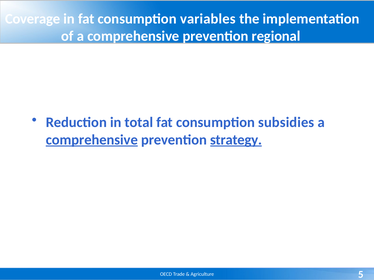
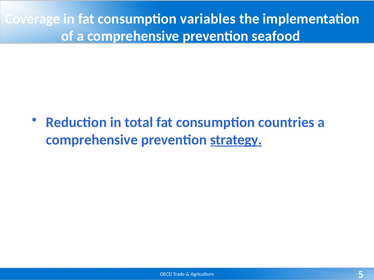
regional: regional -> seafood
subsidies: subsidies -> countries
comprehensive at (92, 140) underline: present -> none
